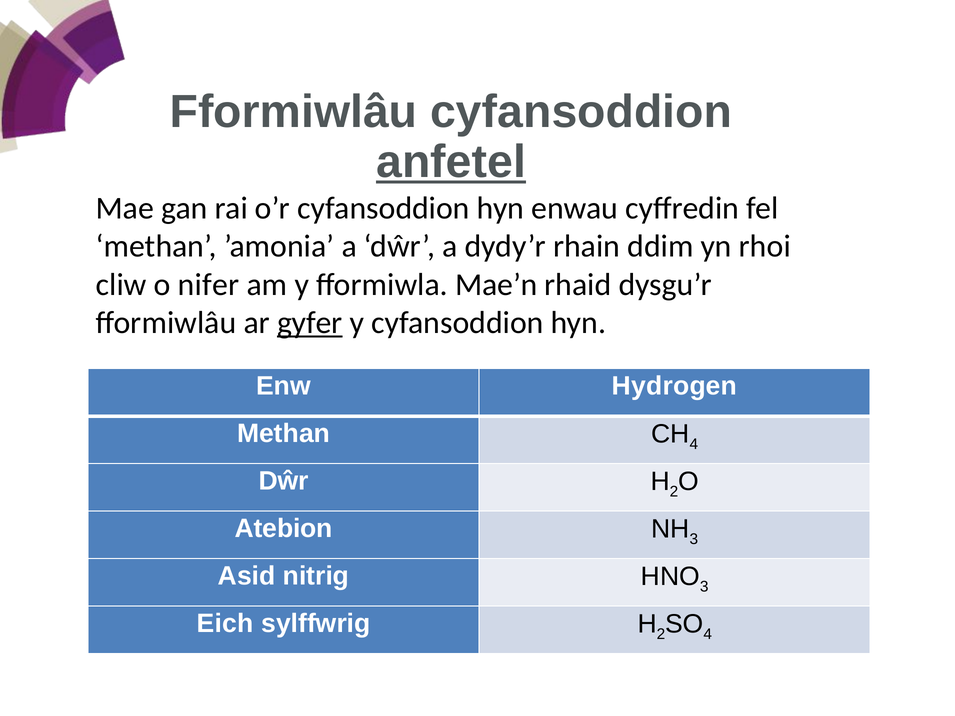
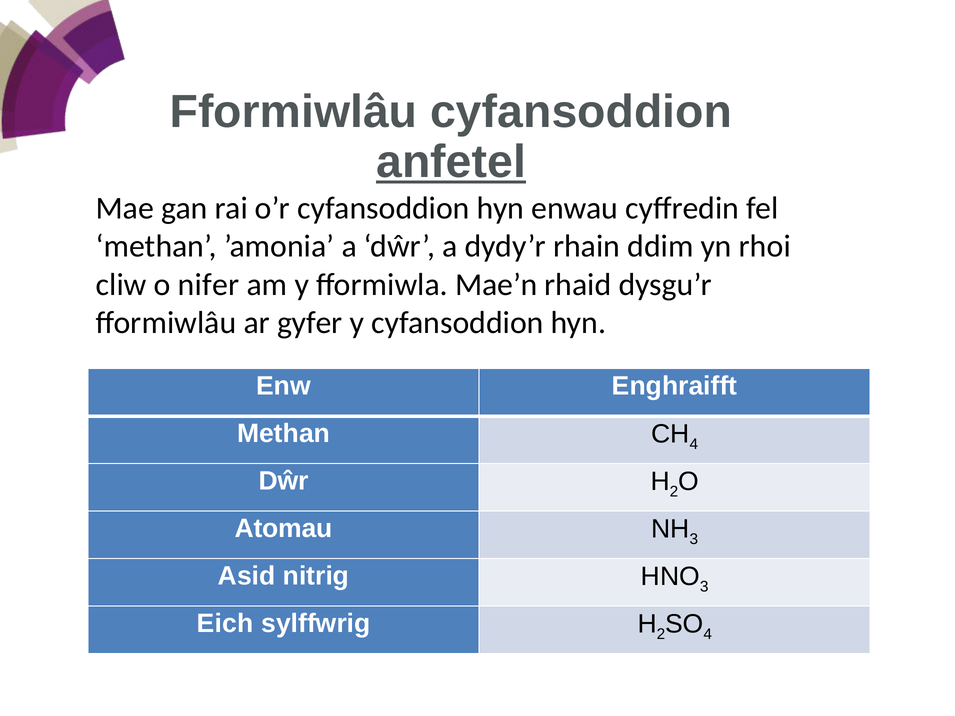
gyfer underline: present -> none
Hydrogen: Hydrogen -> Enghraifft
Atebion: Atebion -> Atomau
